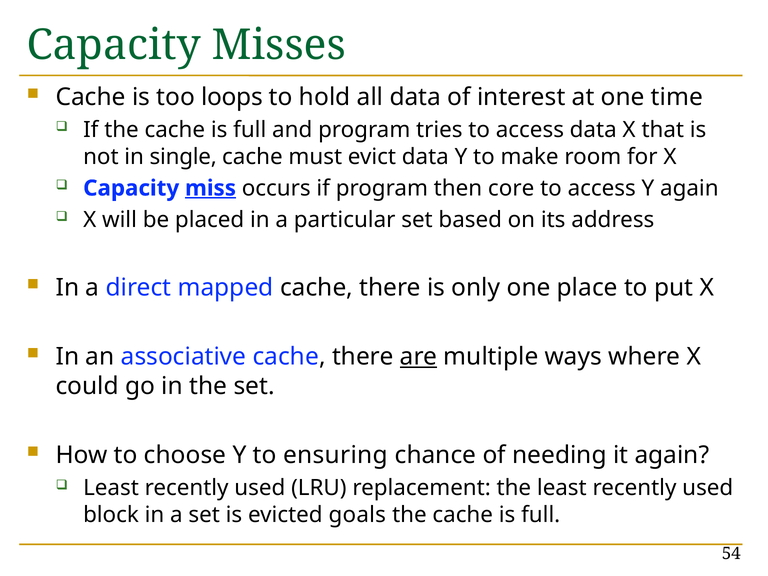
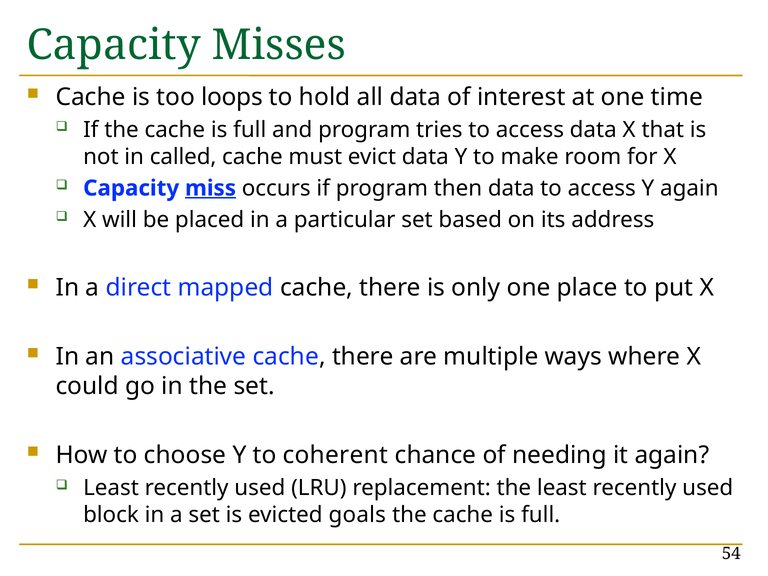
single: single -> called
then core: core -> data
are underline: present -> none
ensuring: ensuring -> coherent
